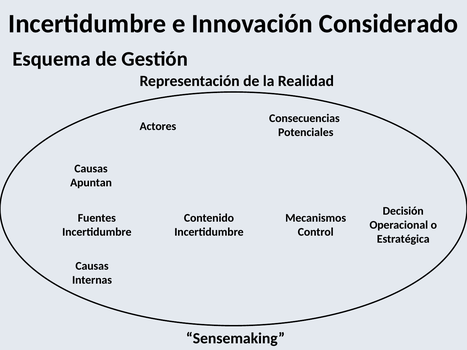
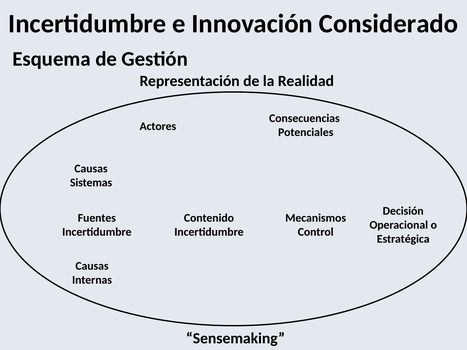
Apuntan: Apuntan -> Sistemas
